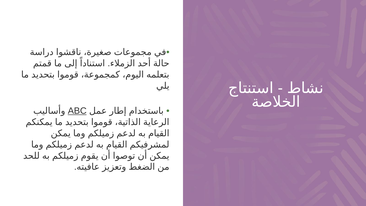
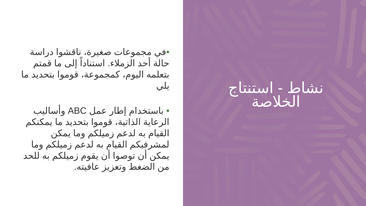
ABC underline: present -> none
